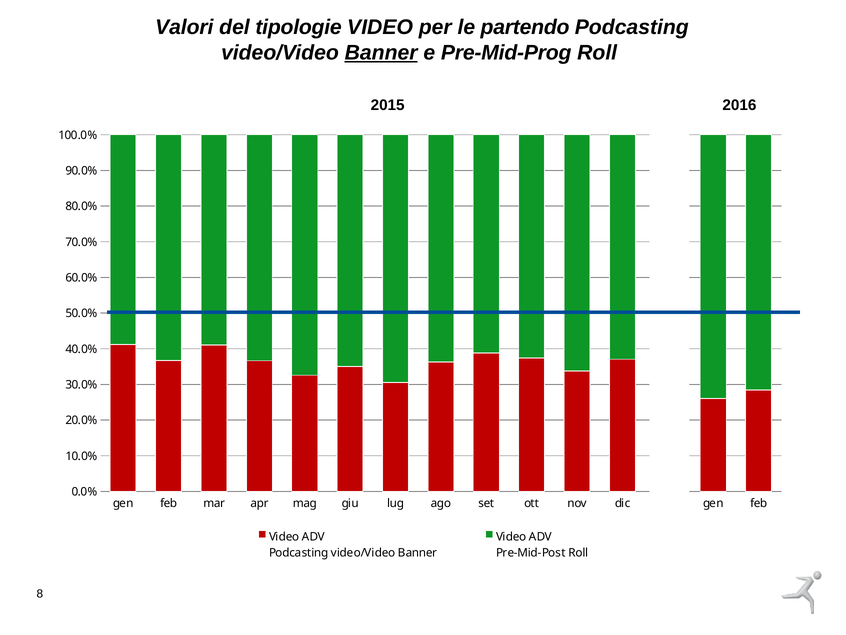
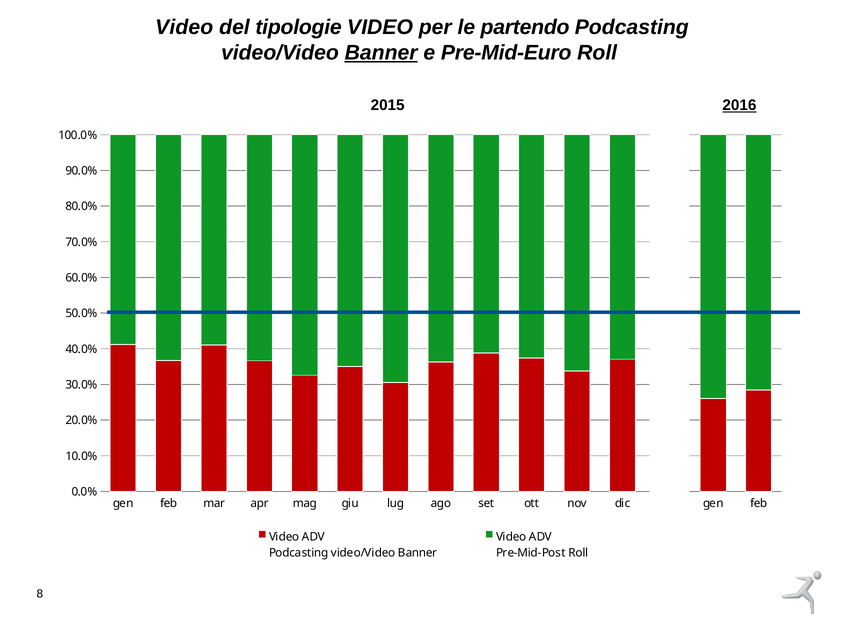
Valori at (184, 27): Valori -> Video
Pre-Mid-Prog: Pre-Mid-Prog -> Pre-Mid-Euro
2016 underline: none -> present
